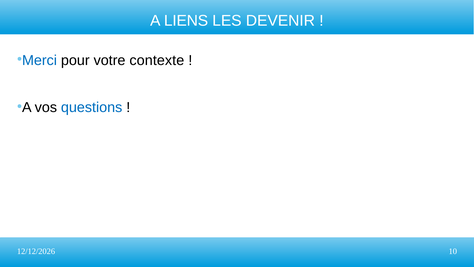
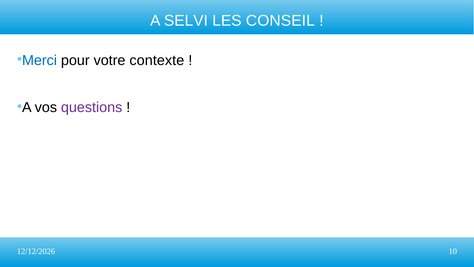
LIENS: LIENS -> SELVI
DEVENIR: DEVENIR -> CONSEIL
questions colour: blue -> purple
